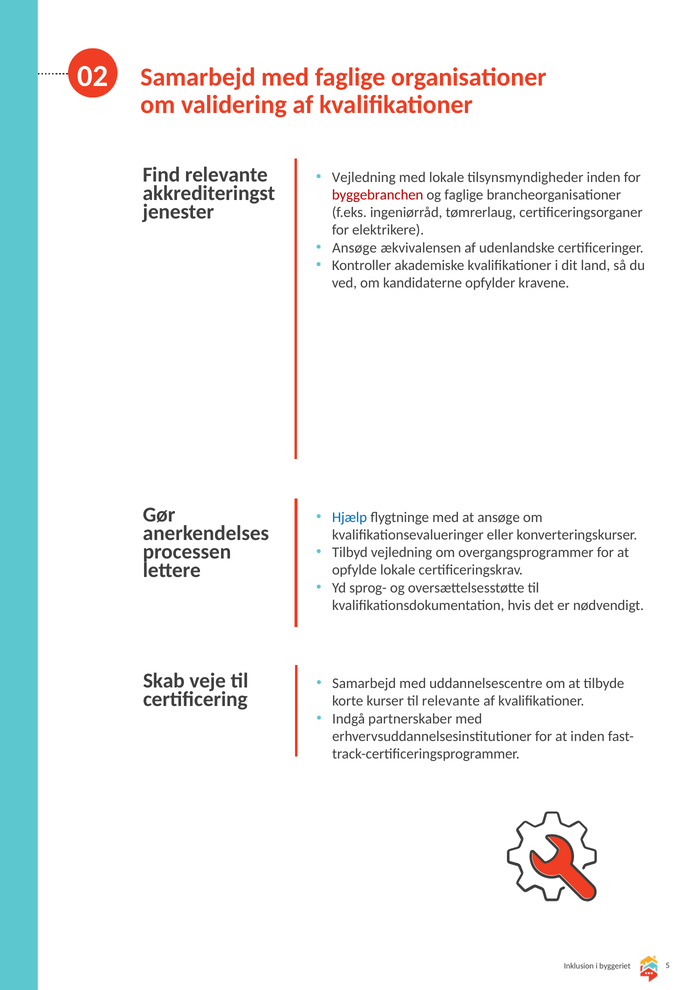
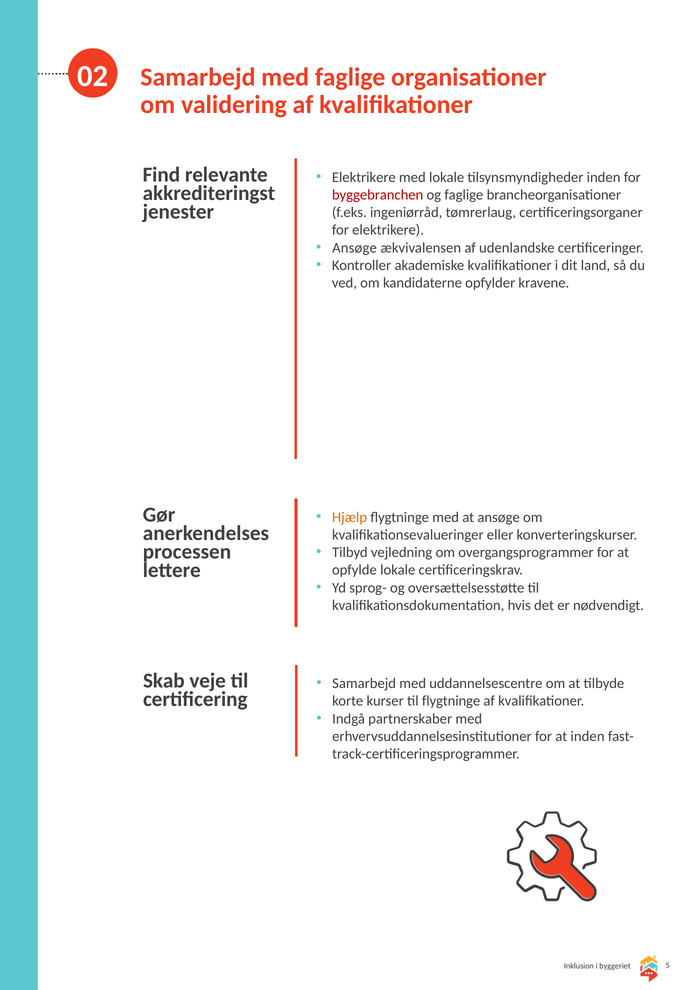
Vejledning at (364, 177): Vejledning -> Elektrikere
Hjælp colour: blue -> orange
til relevante: relevante -> flygtninge
